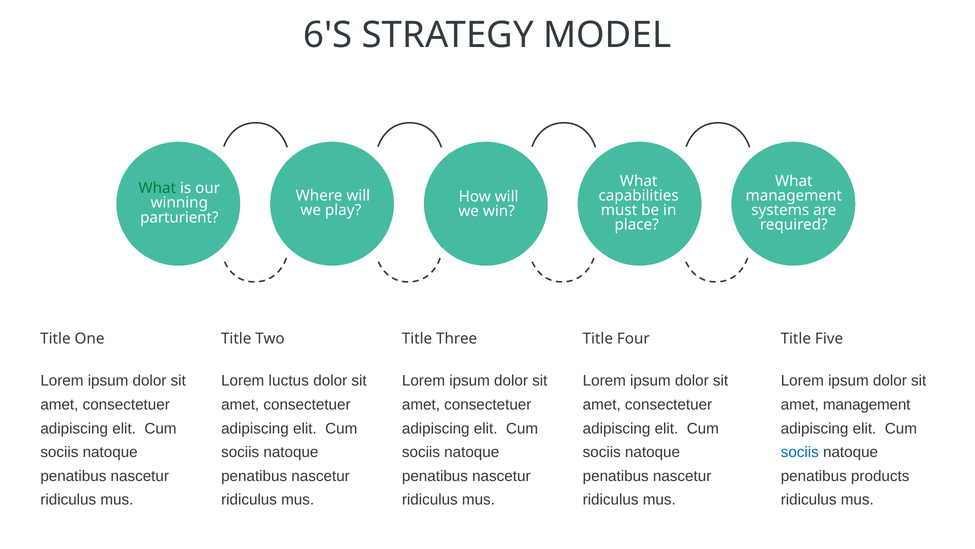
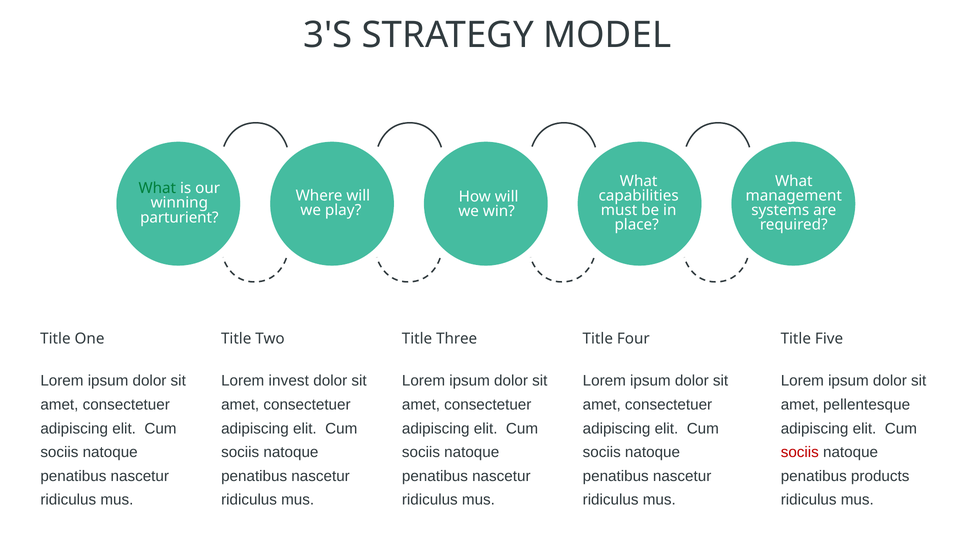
6'S: 6'S -> 3'S
luctus: luctus -> invest
amet management: management -> pellentesque
sociis at (800, 452) colour: blue -> red
